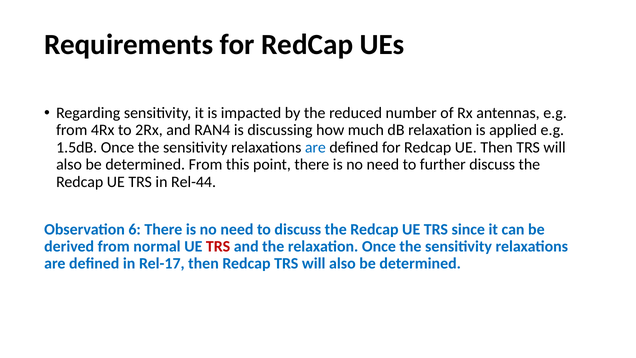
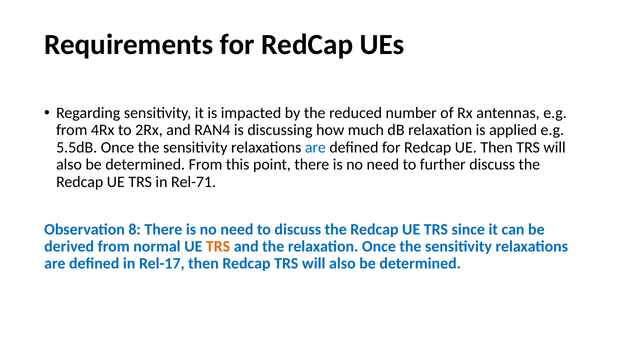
1.5dB: 1.5dB -> 5.5dB
Rel-44: Rel-44 -> Rel-71
6: 6 -> 8
TRS at (218, 246) colour: red -> orange
